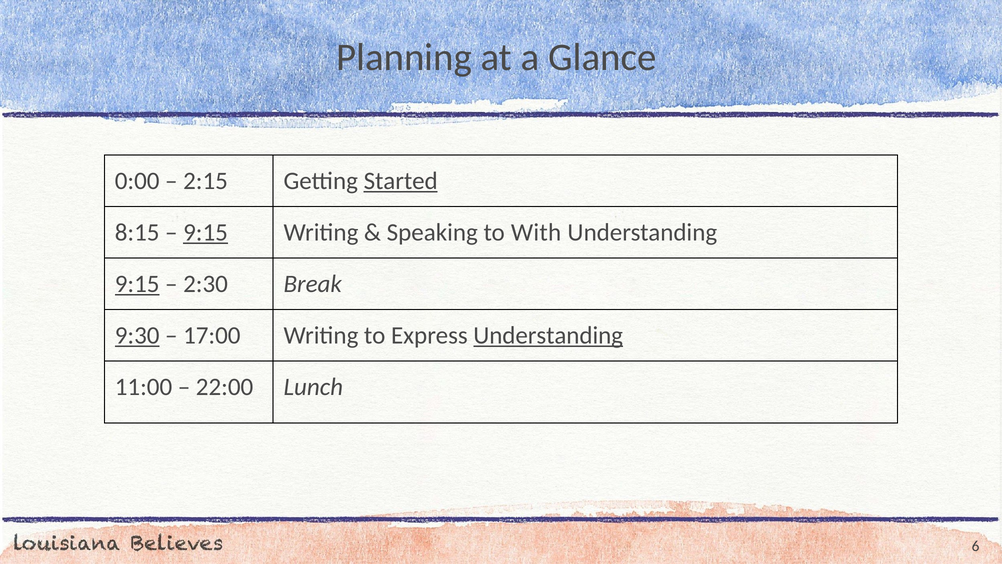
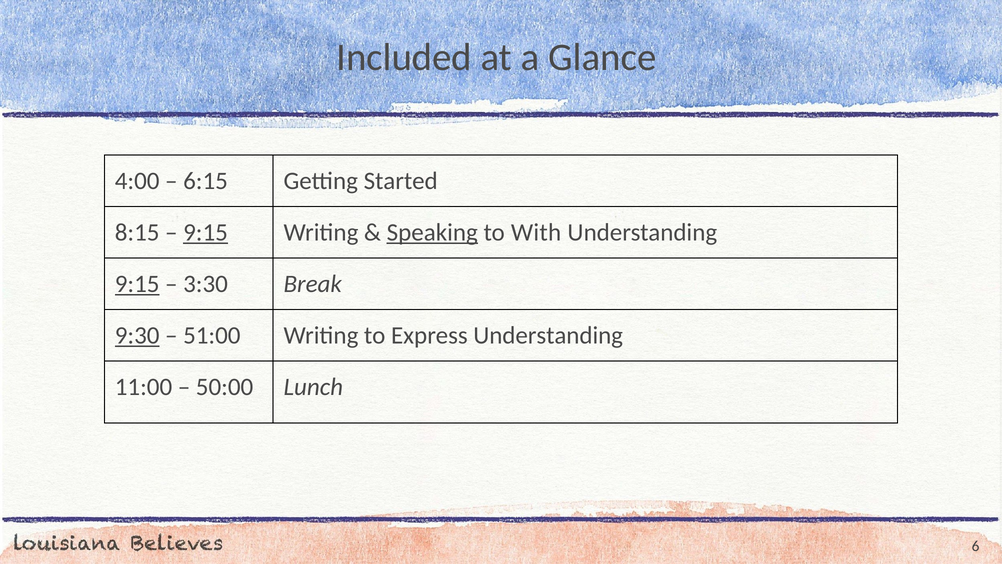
Planning: Planning -> Included
0:00: 0:00 -> 4:00
2:15: 2:15 -> 6:15
Started underline: present -> none
Speaking underline: none -> present
2:30: 2:30 -> 3:30
17:00: 17:00 -> 51:00
Understanding at (548, 335) underline: present -> none
22:00: 22:00 -> 50:00
